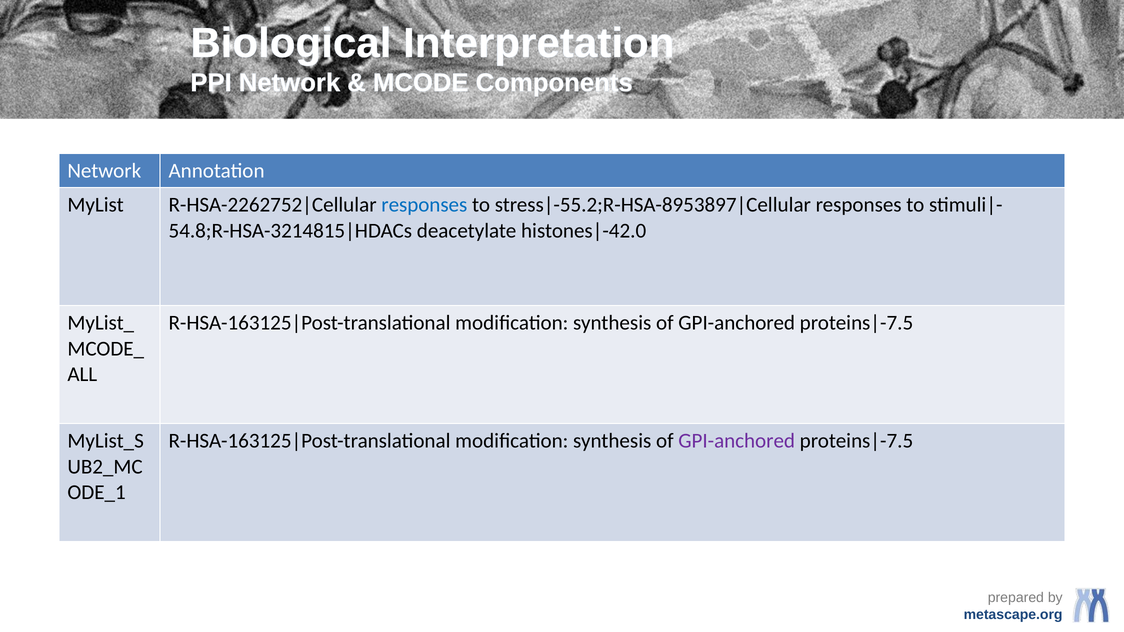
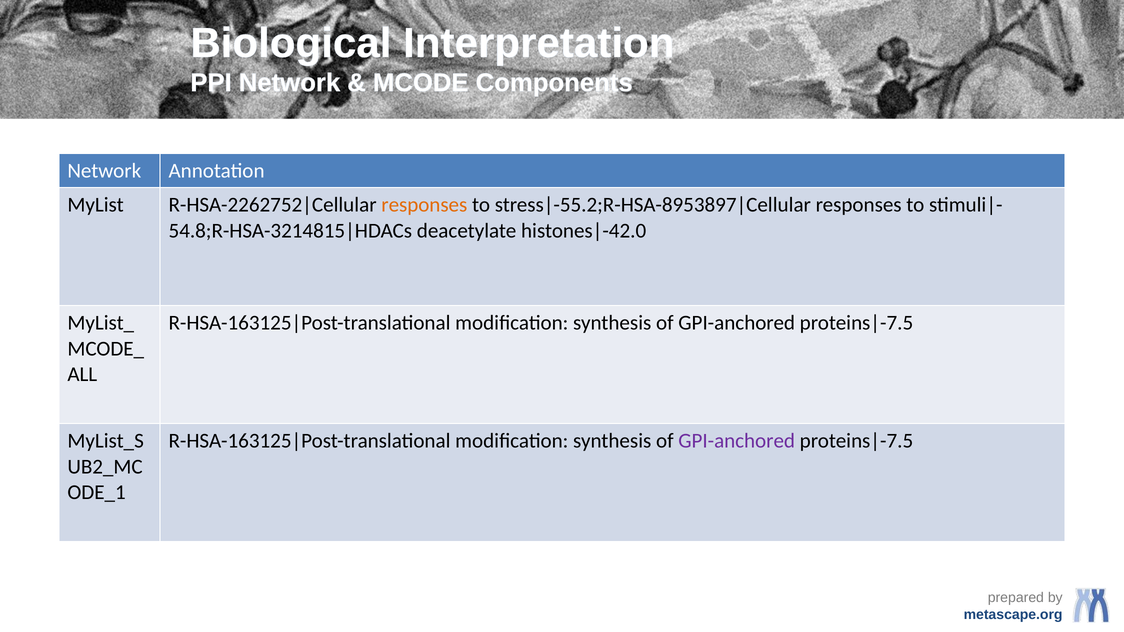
responses at (424, 205) colour: blue -> orange
